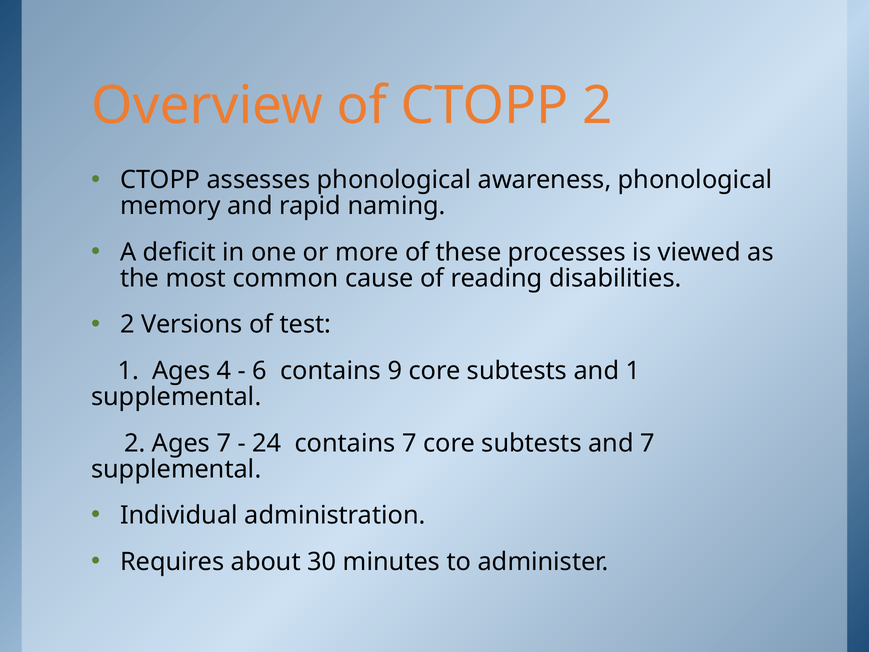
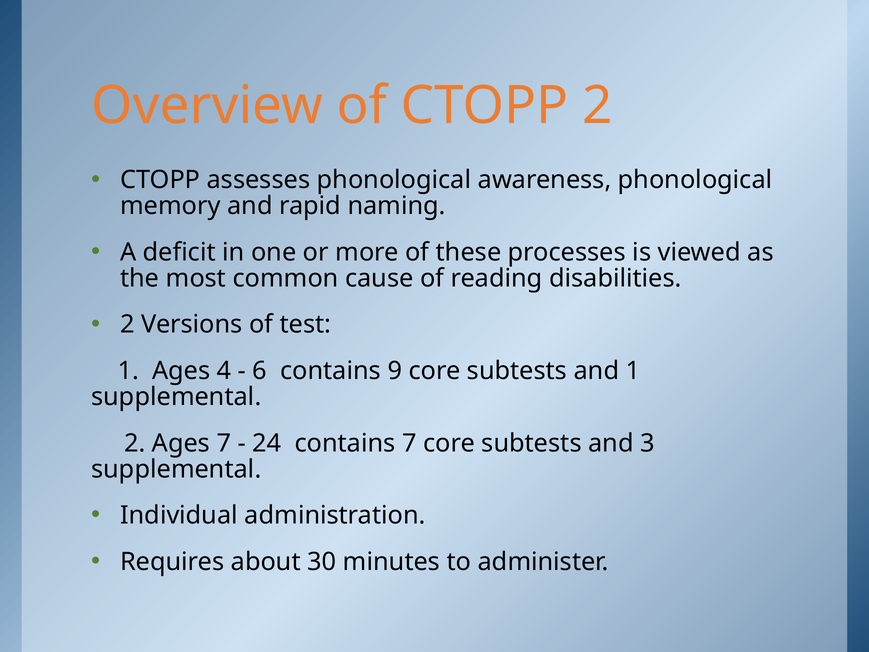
and 7: 7 -> 3
